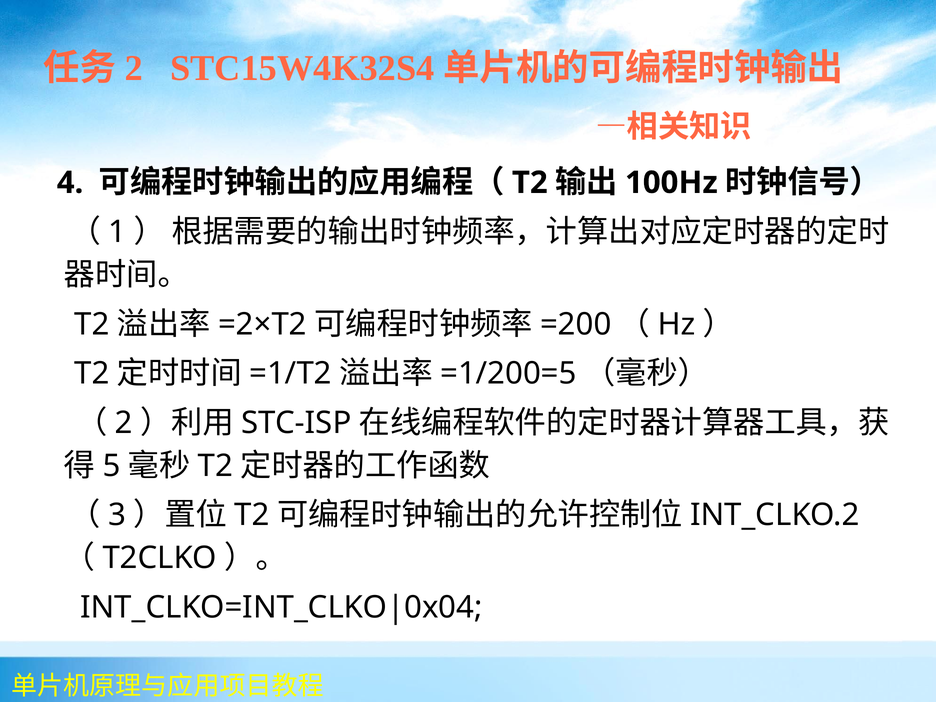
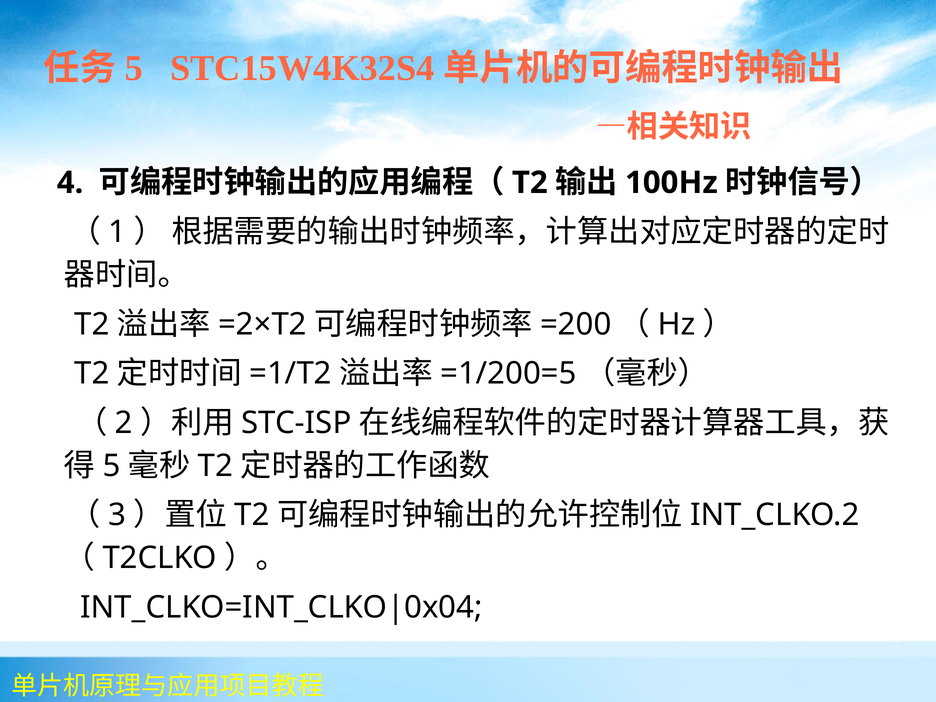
2 at (134, 68): 2 -> 5
